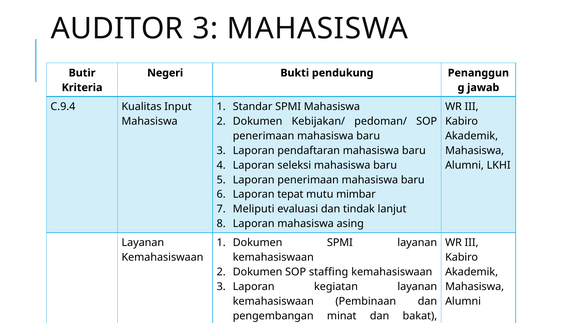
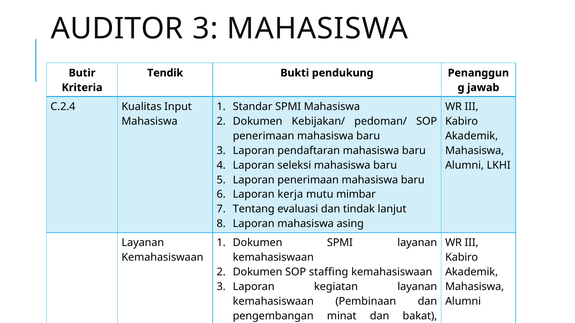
Negeri: Negeri -> Tendik
C.9.4: C.9.4 -> C.2.4
tepat: tepat -> kerja
Meliputi: Meliputi -> Tentang
